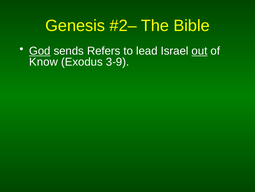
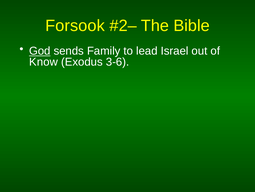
Genesis: Genesis -> Forsook
Refers: Refers -> Family
out underline: present -> none
3-9: 3-9 -> 3-6
